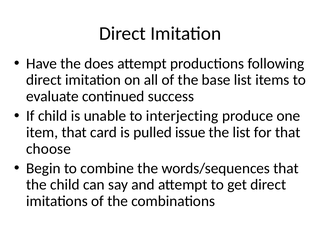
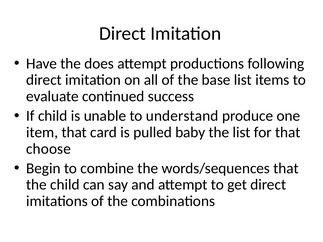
interjecting: interjecting -> understand
issue: issue -> baby
